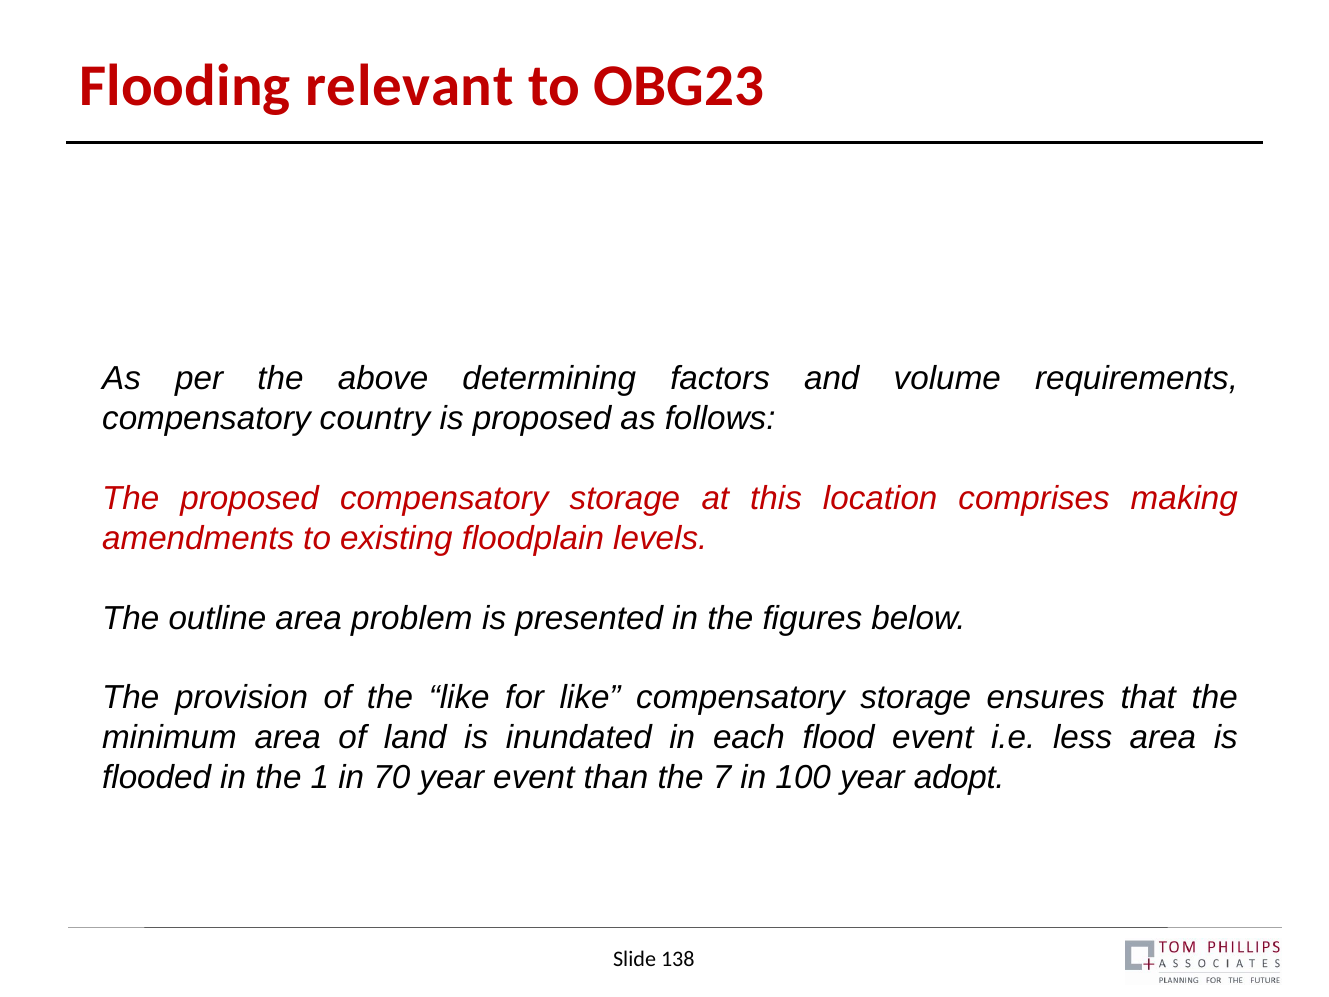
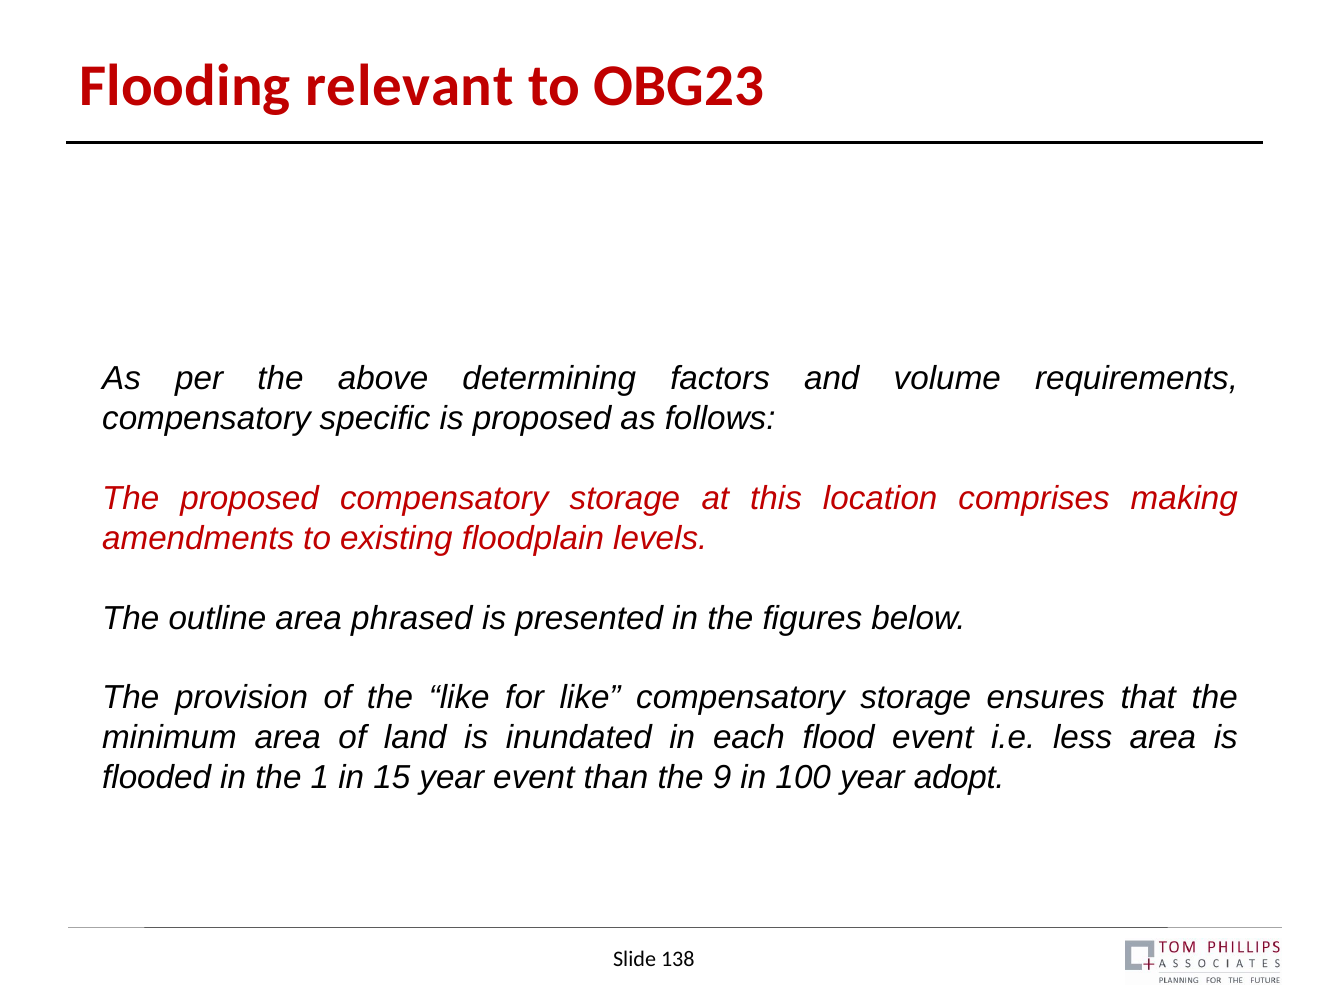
country: country -> specific
problem: problem -> phrased
70: 70 -> 15
7: 7 -> 9
